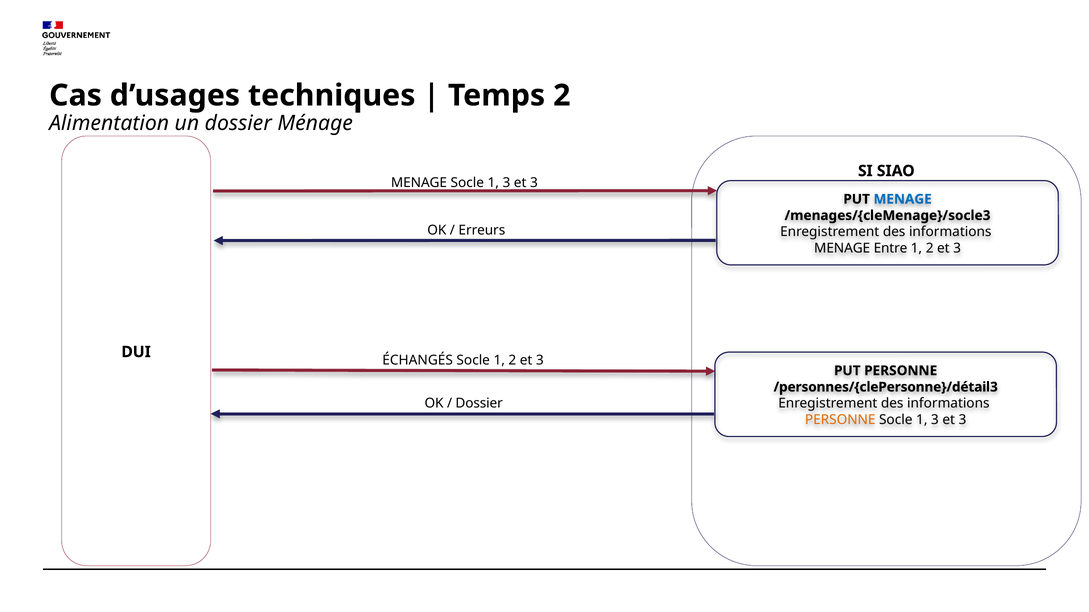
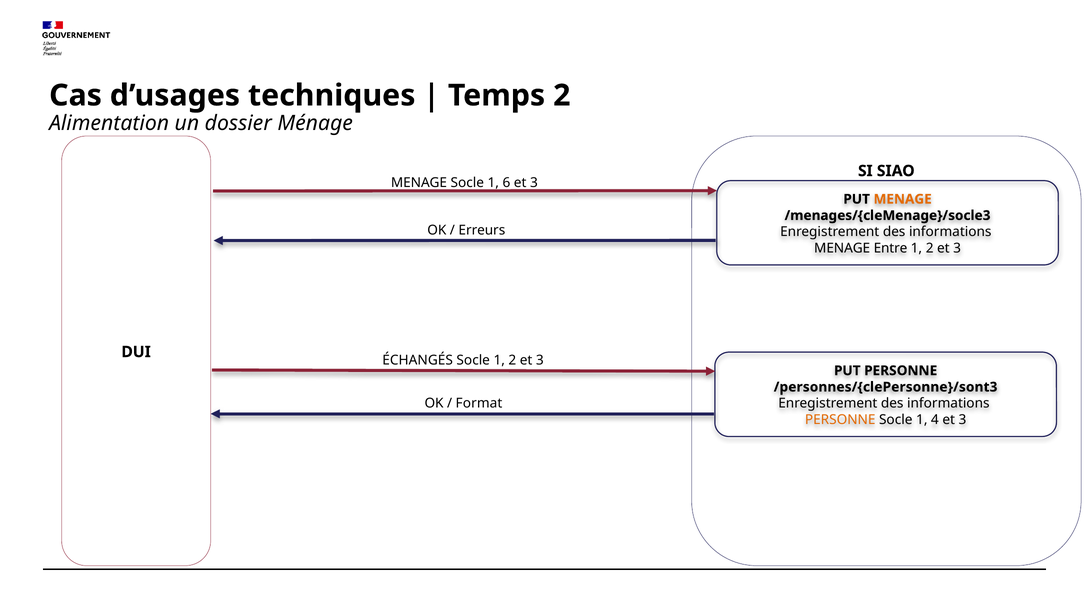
MENAGE Socle 1 3: 3 -> 6
MENAGE at (903, 199) colour: blue -> orange
/personnes/{clePersonne}/détail3: /personnes/{clePersonne}/détail3 -> /personnes/{clePersonne}/sont3
Dossier at (479, 403): Dossier -> Format
3 at (935, 420): 3 -> 4
